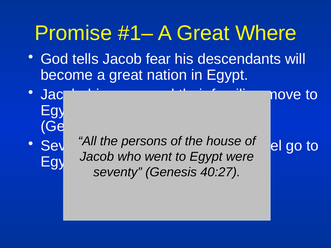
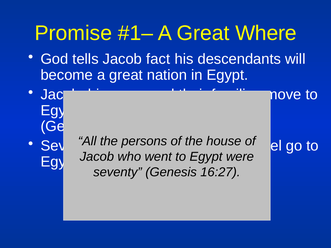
fear: fear -> fact
40:27: 40:27 -> 16:27
